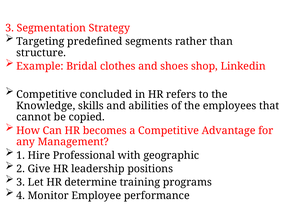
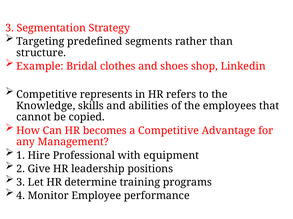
concluded: concluded -> represents
geographic: geographic -> equipment
